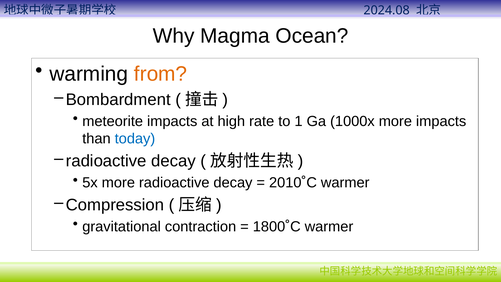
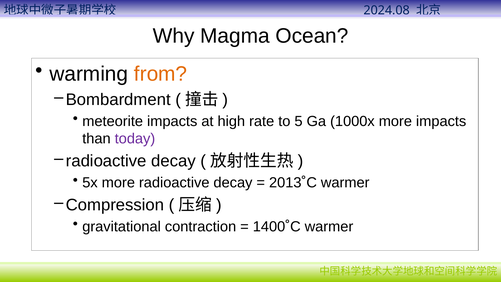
1: 1 -> 5
today colour: blue -> purple
2010˚C: 2010˚C -> 2013˚C
1800˚C: 1800˚C -> 1400˚C
